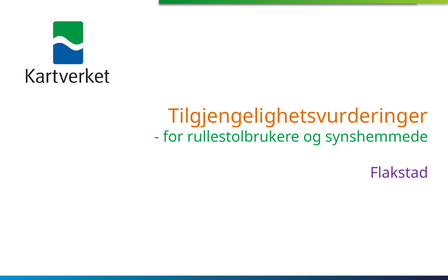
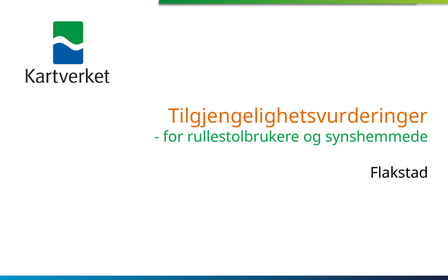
Flakstad colour: purple -> black
